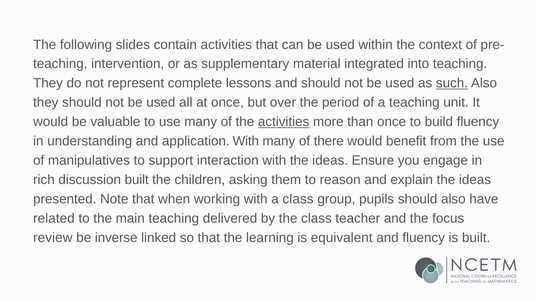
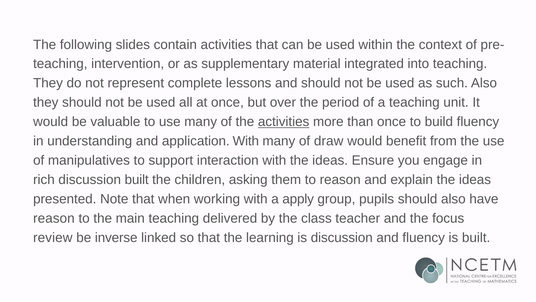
such underline: present -> none
there: there -> draw
a class: class -> apply
related at (54, 218): related -> reason
is equivalent: equivalent -> discussion
